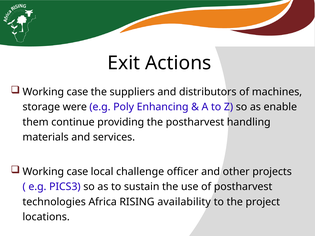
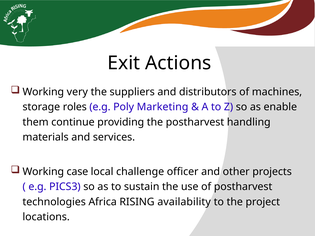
case at (77, 92): case -> very
were: were -> roles
Enhancing: Enhancing -> Marketing
